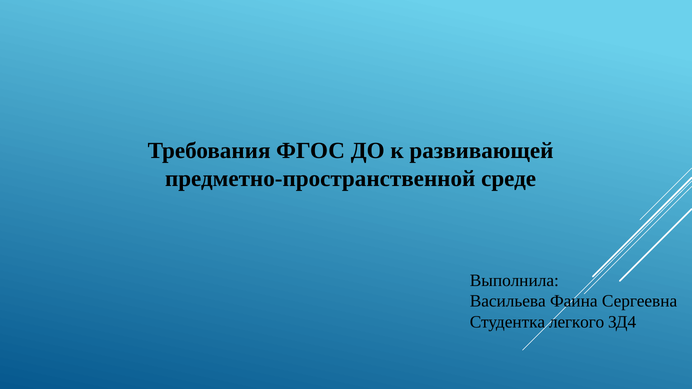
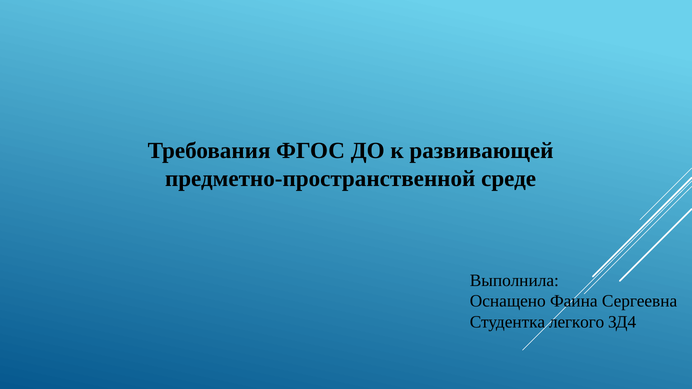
Васильева: Васильева -> Оснащено
